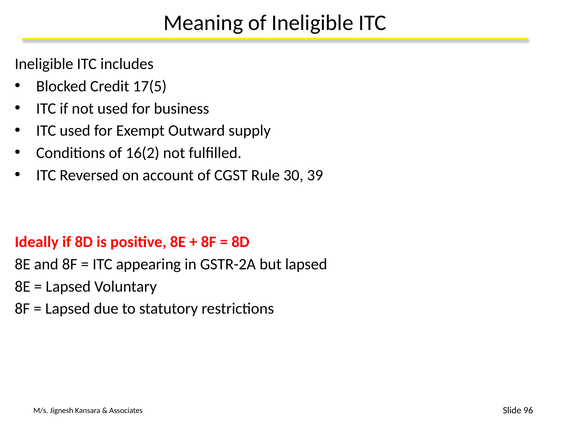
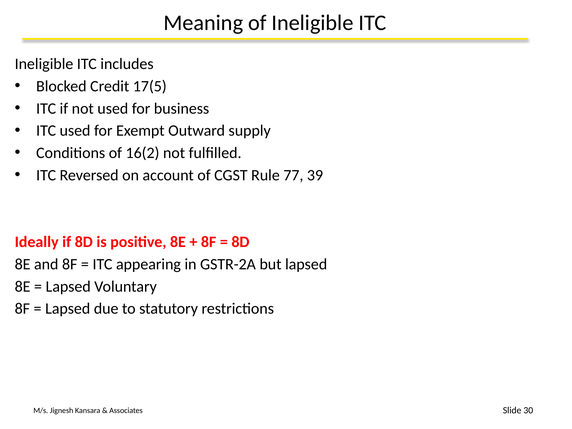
30: 30 -> 77
96: 96 -> 30
